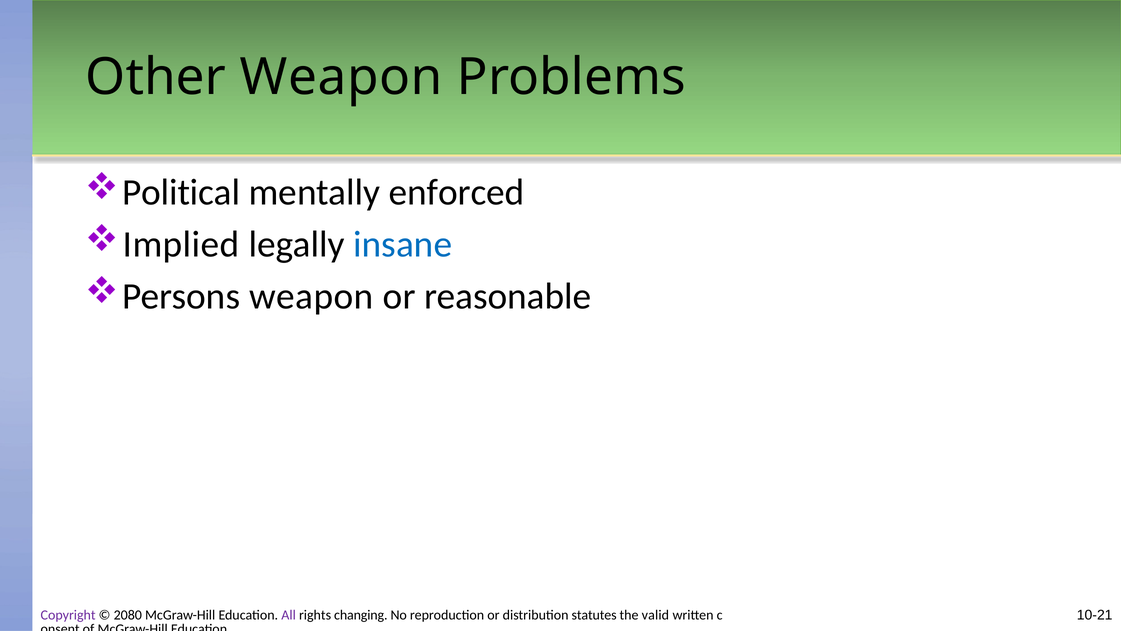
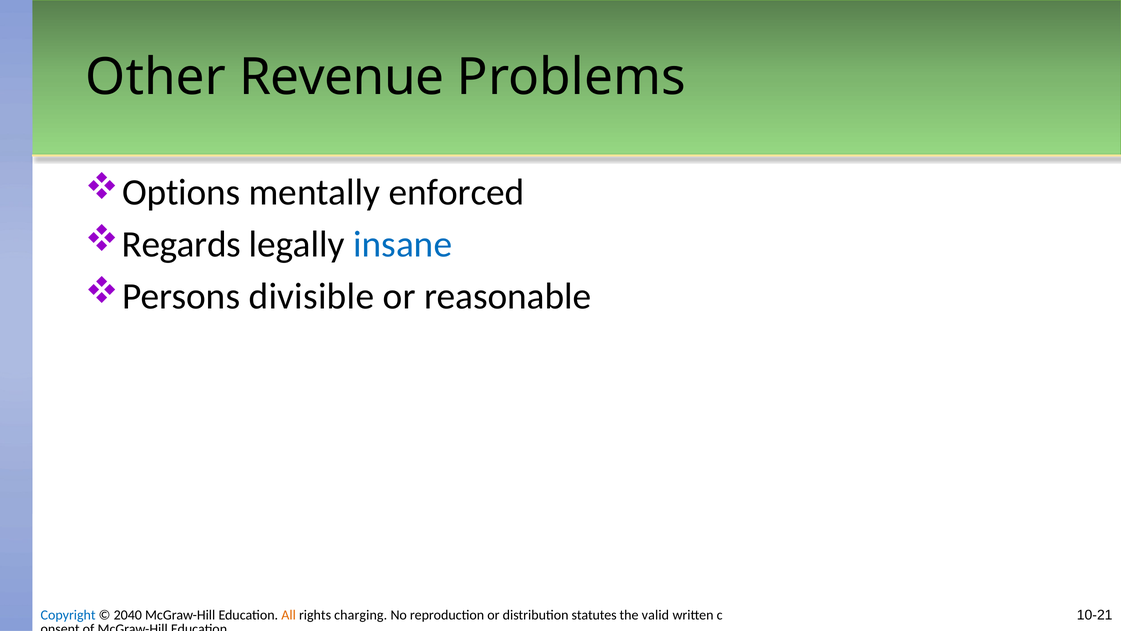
Other Weapon: Weapon -> Revenue
Political: Political -> Options
Implied: Implied -> Regards
Persons weapon: weapon -> divisible
Copyright colour: purple -> blue
2080: 2080 -> 2040
All colour: purple -> orange
changing: changing -> charging
